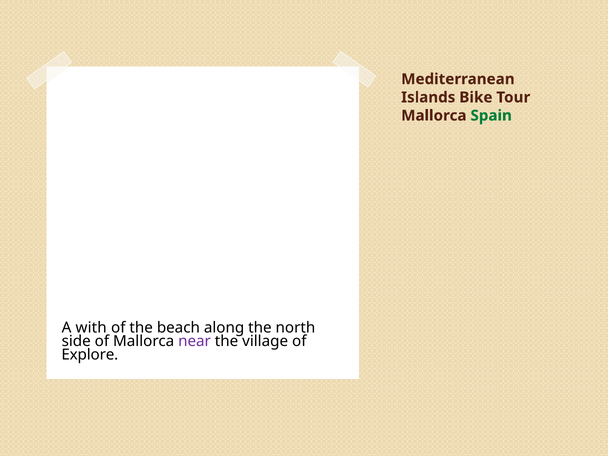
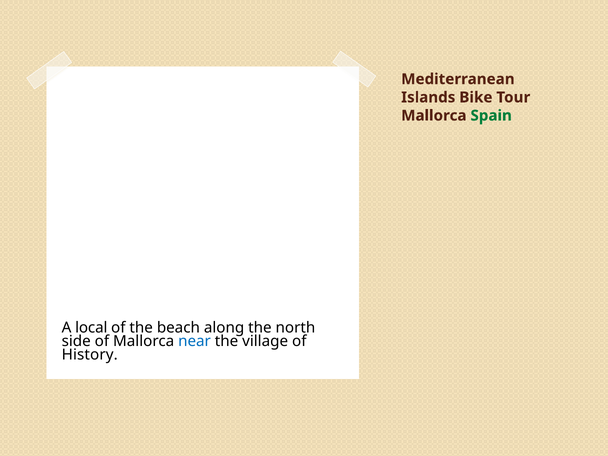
with: with -> local
near colour: purple -> blue
Explore: Explore -> History
